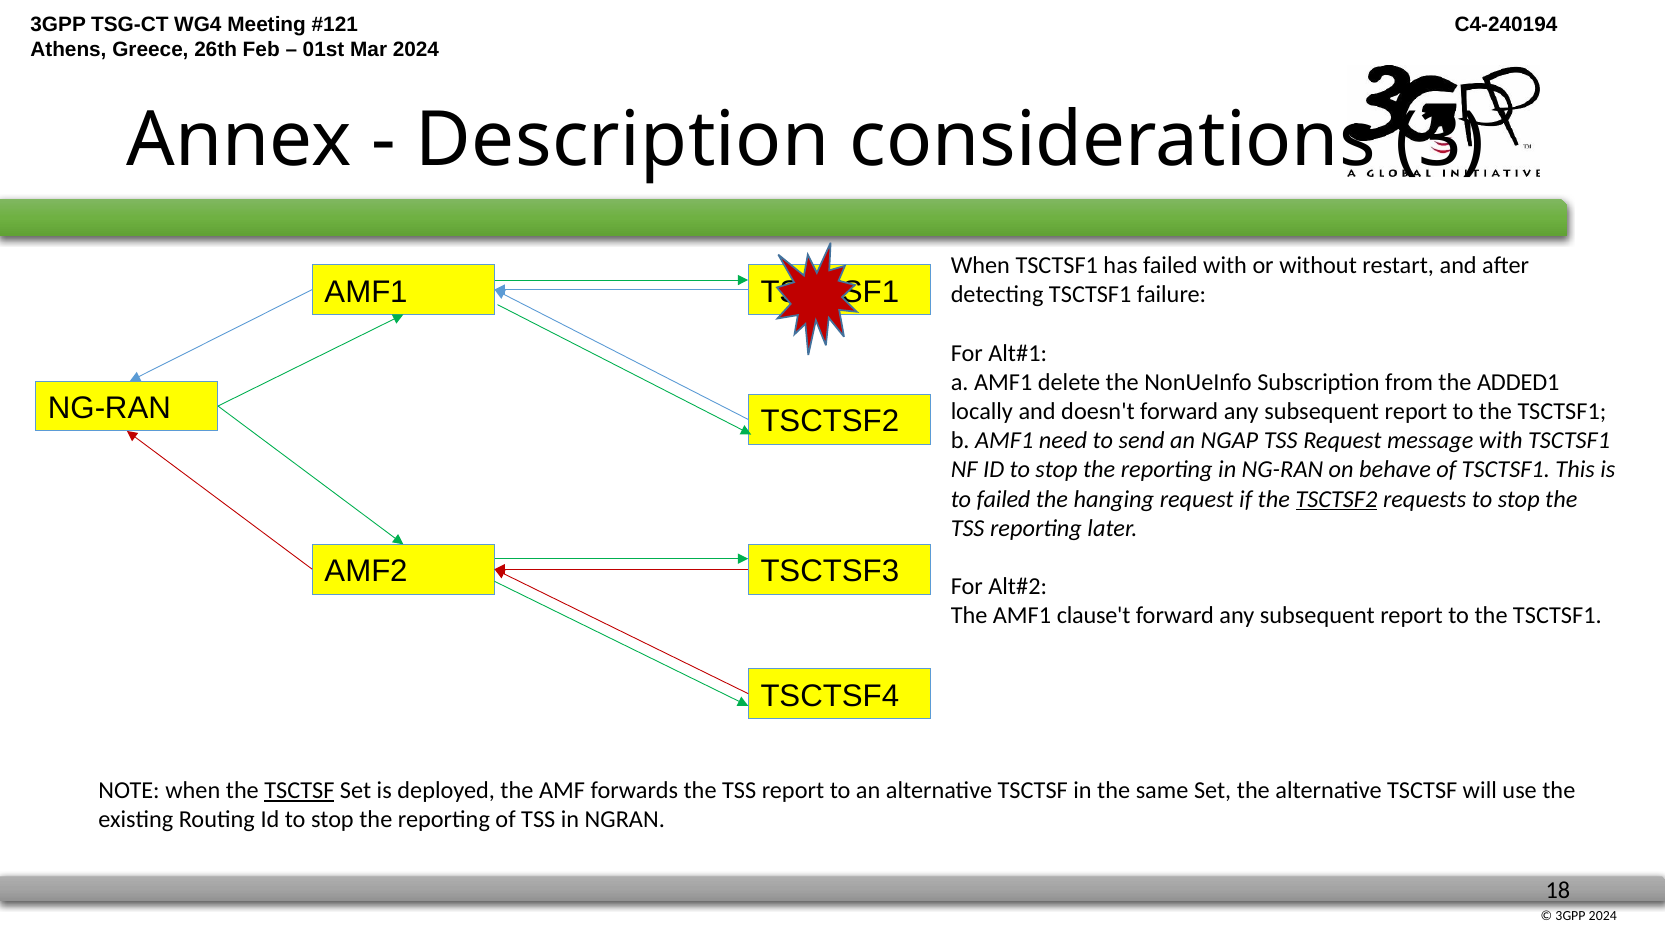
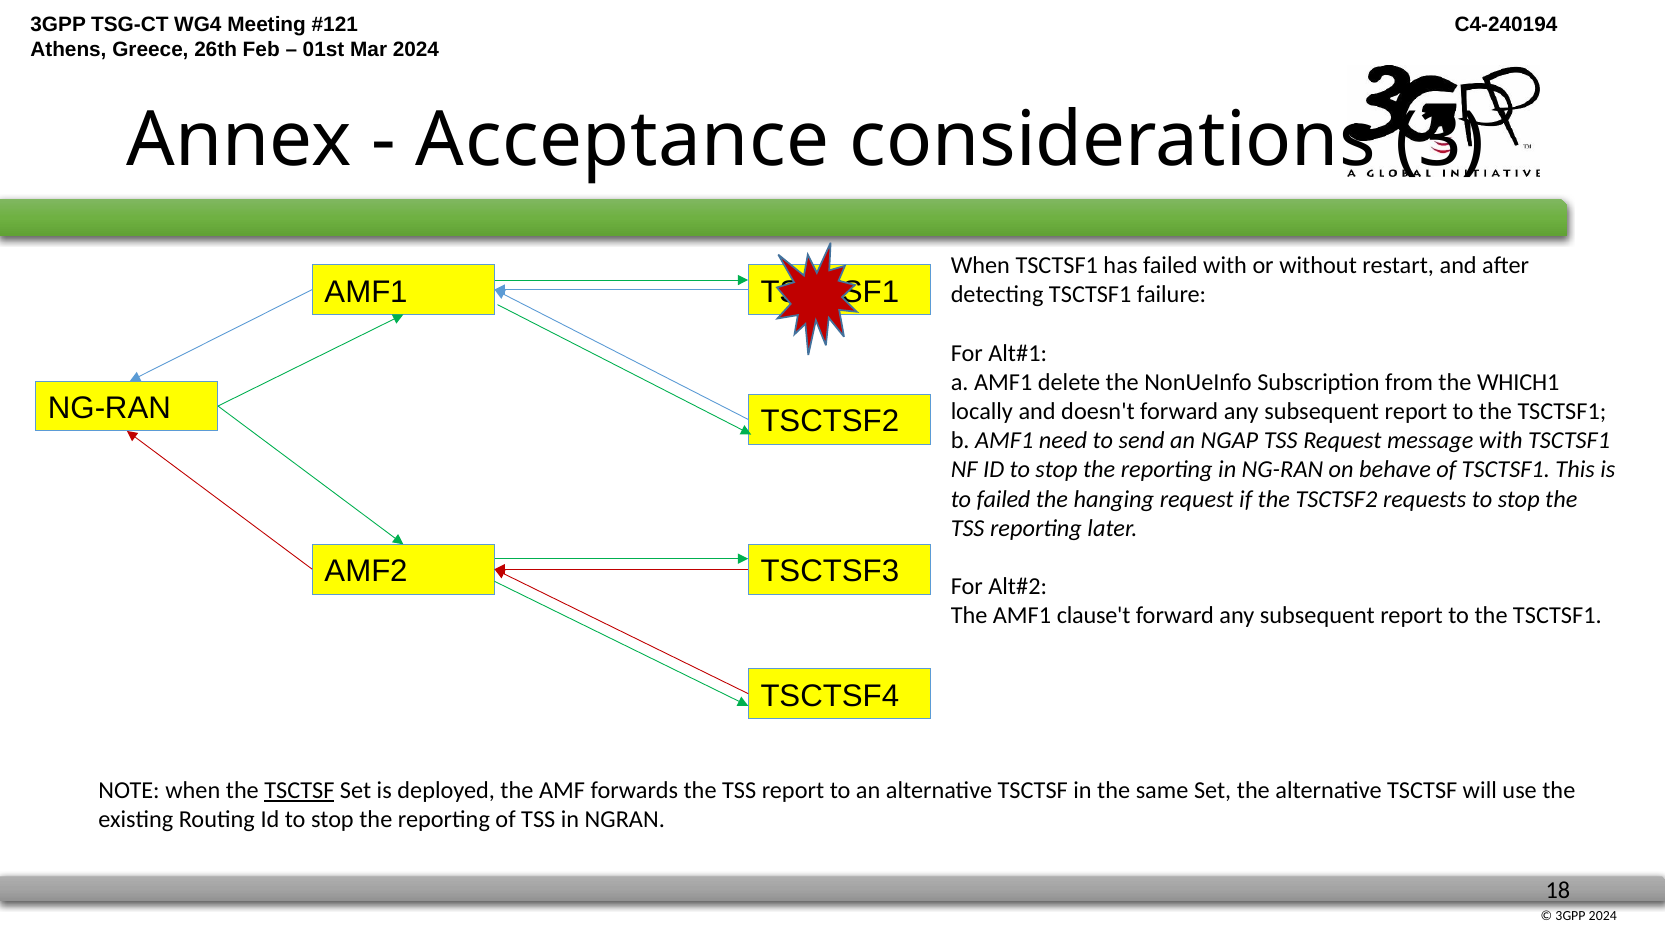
Description: Description -> Acceptance
ADDED1: ADDED1 -> WHICH1
TSCTSF2 at (1336, 499) underline: present -> none
